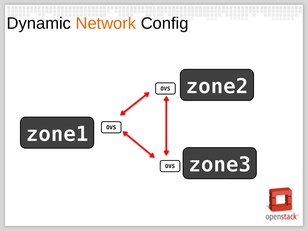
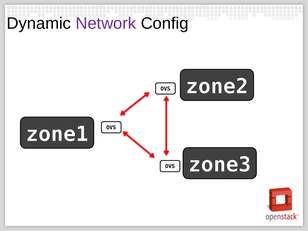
Network colour: orange -> purple
